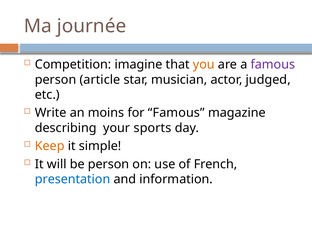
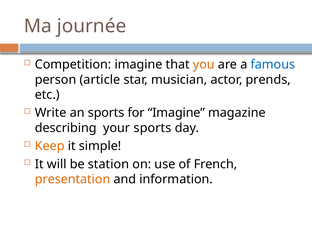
famous at (273, 65) colour: purple -> blue
judged: judged -> prends
an moins: moins -> sports
for Famous: Famous -> Imagine
be person: person -> station
presentation colour: blue -> orange
